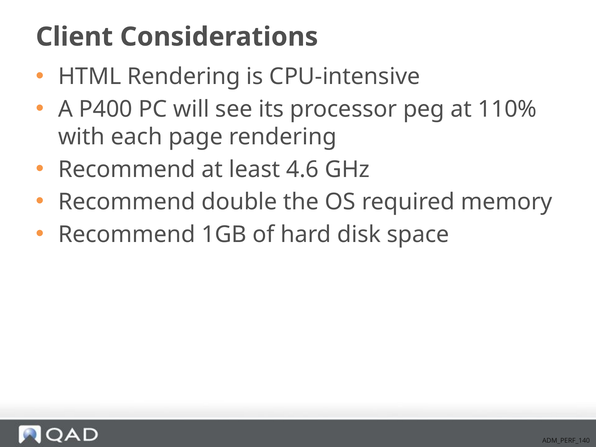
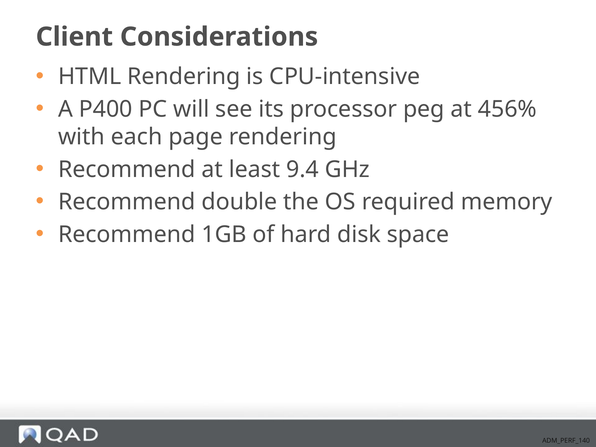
110%: 110% -> 456%
4.6: 4.6 -> 9.4
